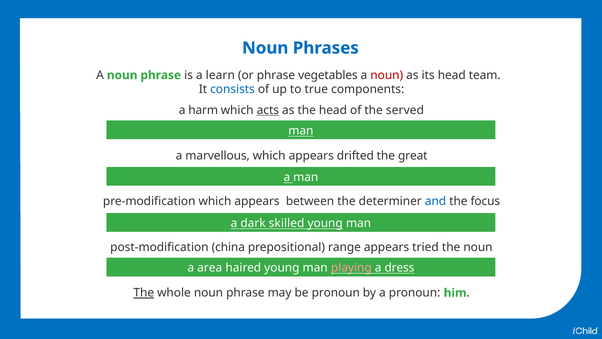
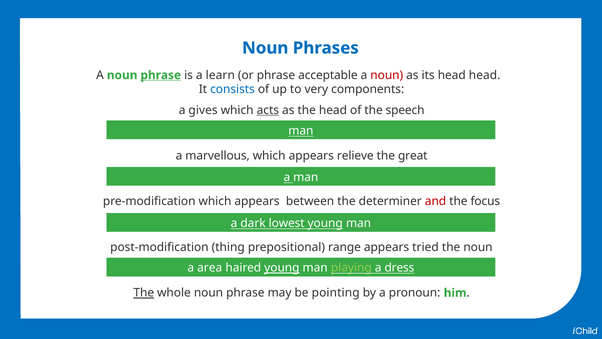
phrase at (161, 75) underline: none -> present
vegetables: vegetables -> acceptable
head team: team -> head
true: true -> very
harm: harm -> gives
served: served -> speech
drifted: drifted -> relieve
and colour: blue -> red
skilled: skilled -> lowest
china: china -> thing
young at (282, 268) underline: none -> present
playing colour: pink -> light green
be pronoun: pronoun -> pointing
